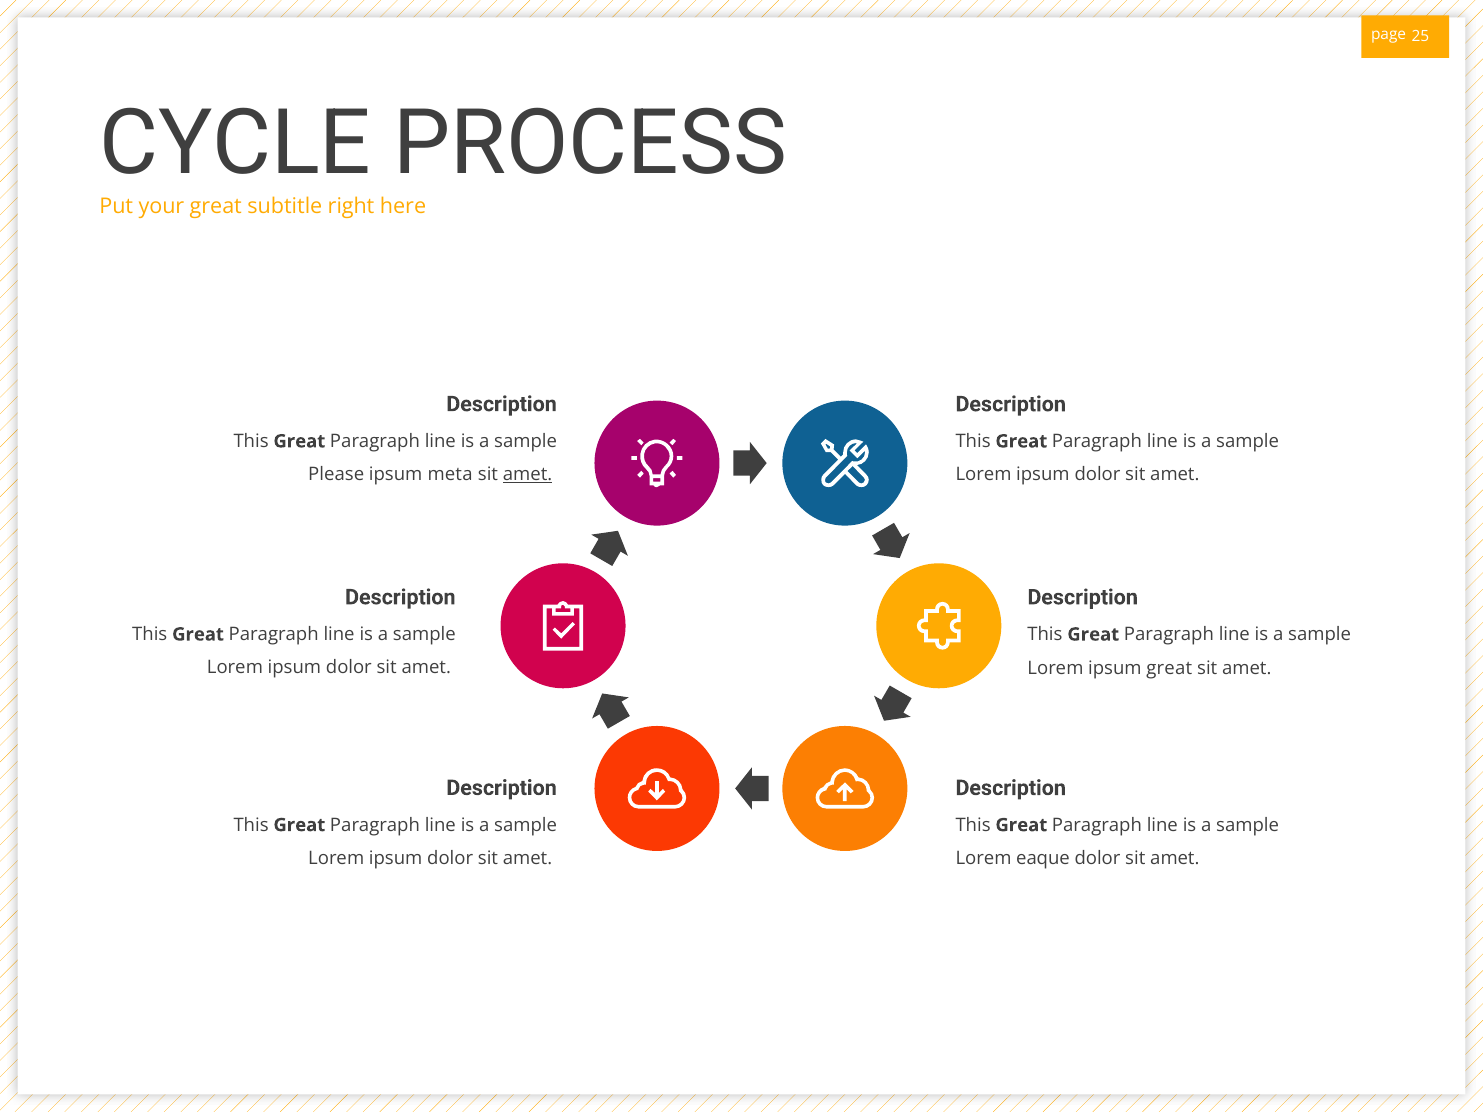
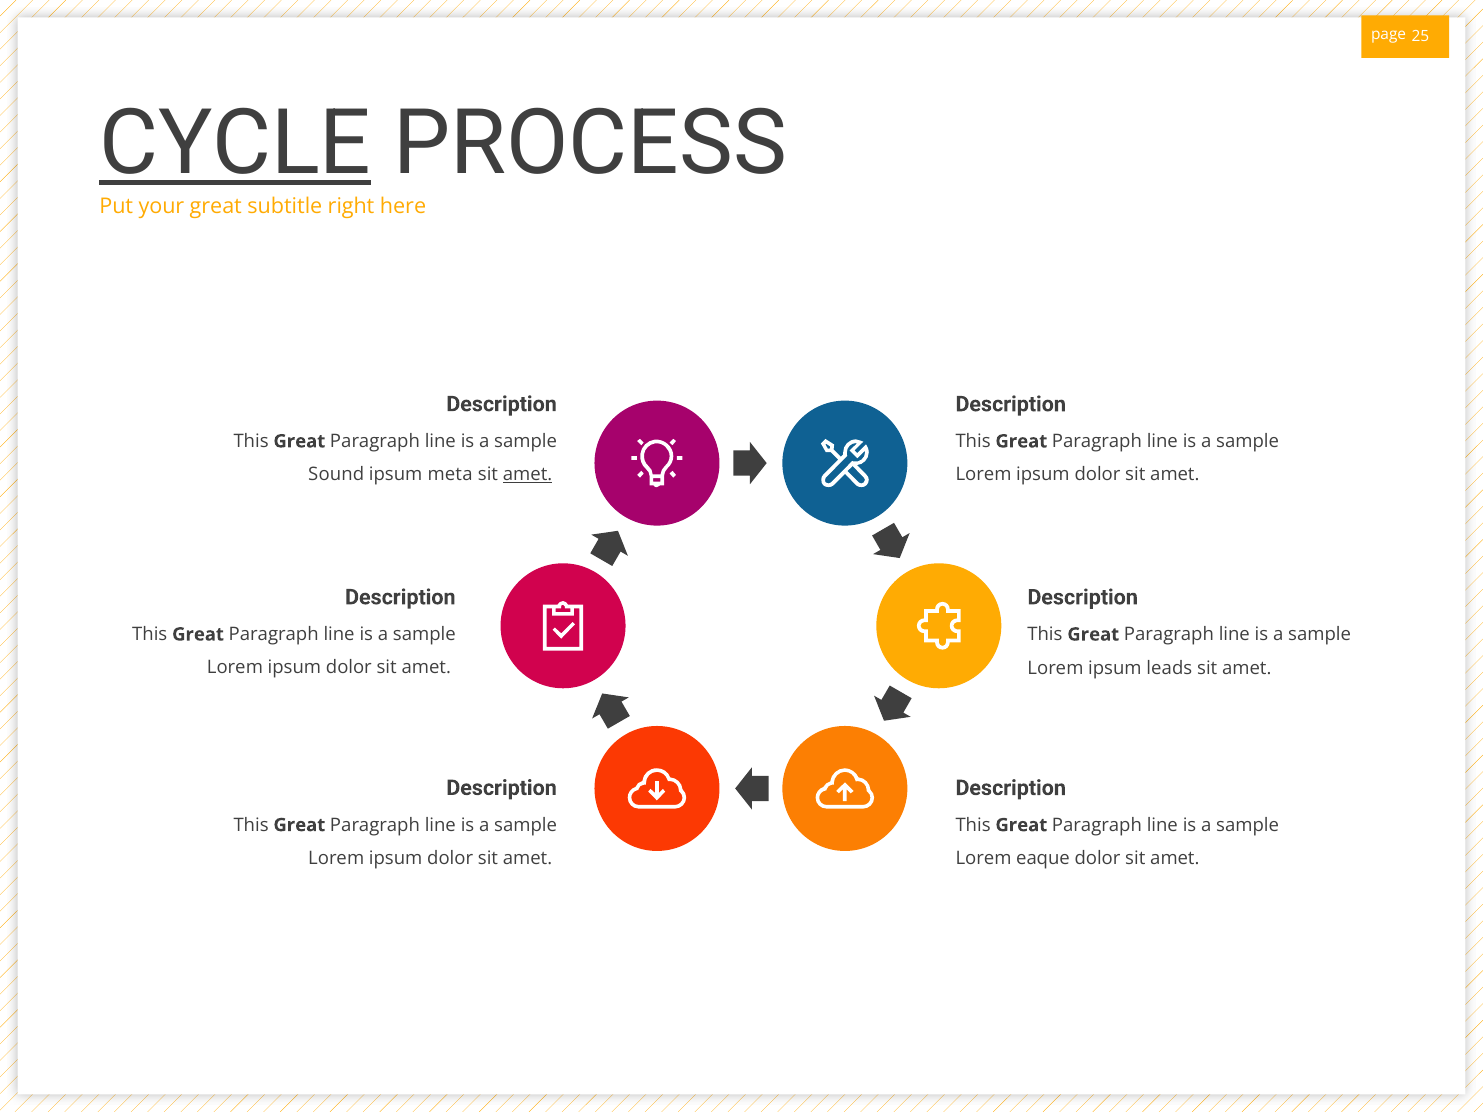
CYCLE underline: none -> present
Please: Please -> Sound
ipsum great: great -> leads
